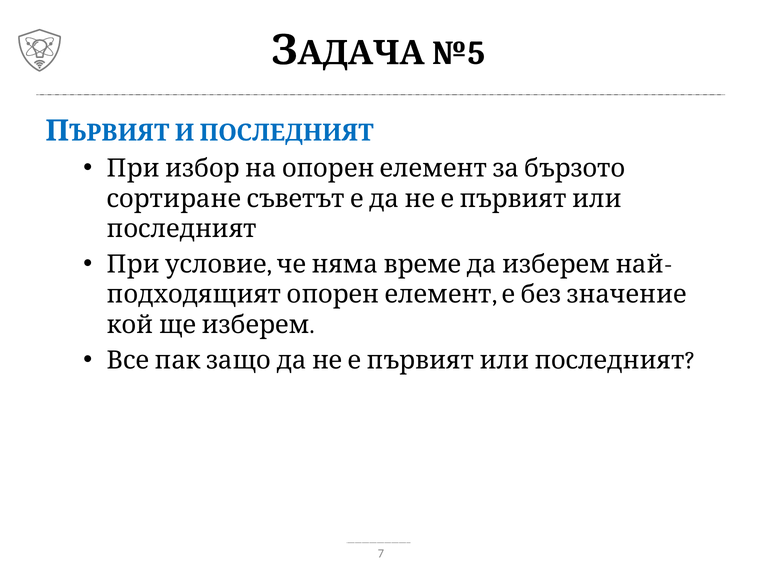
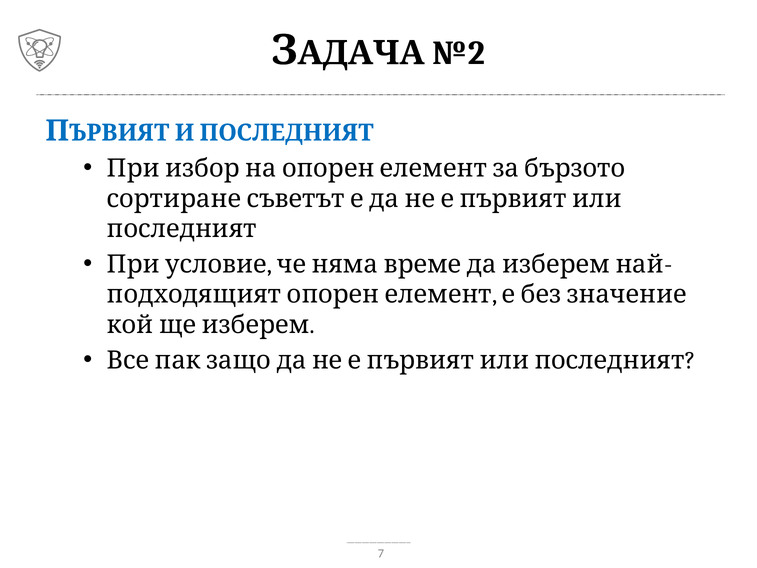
№5: №5 -> №2
